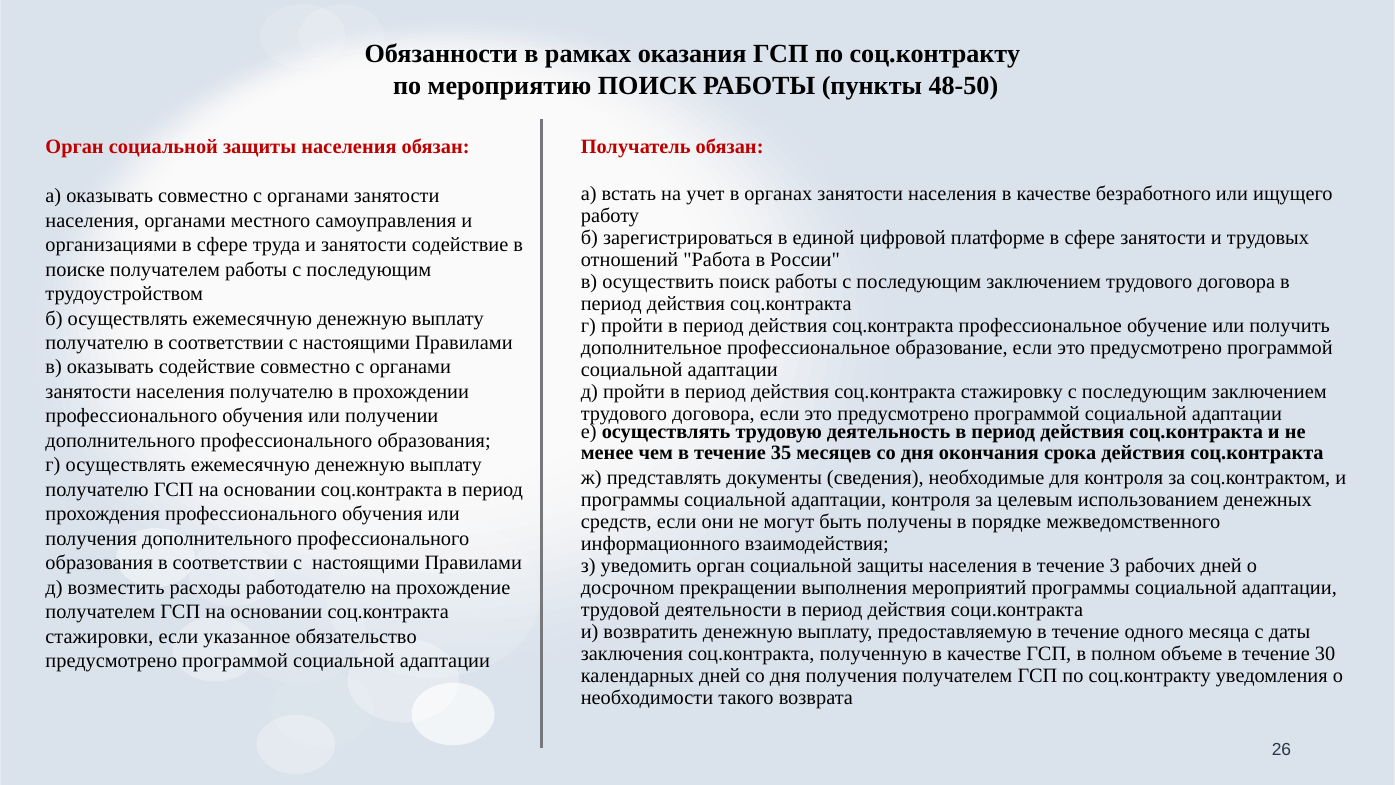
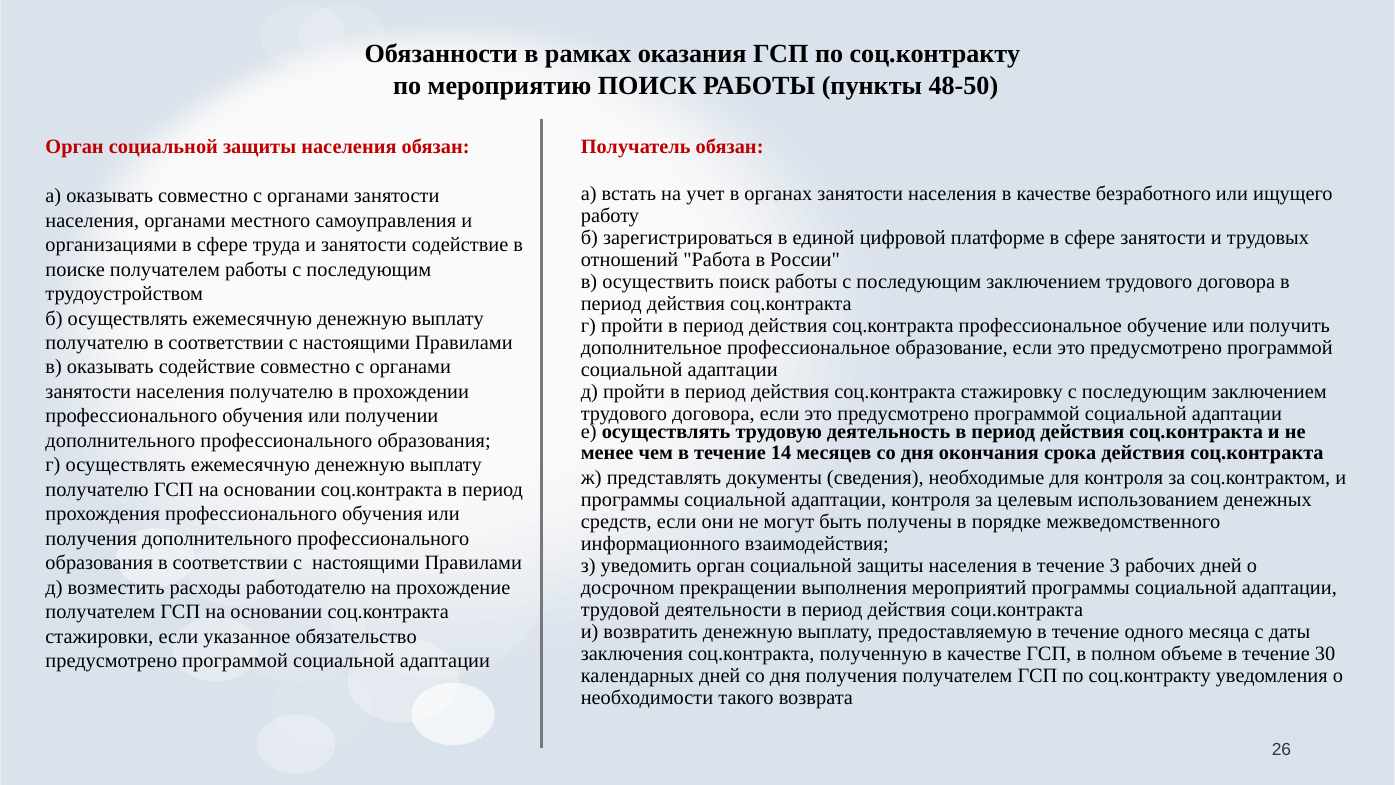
35: 35 -> 14
